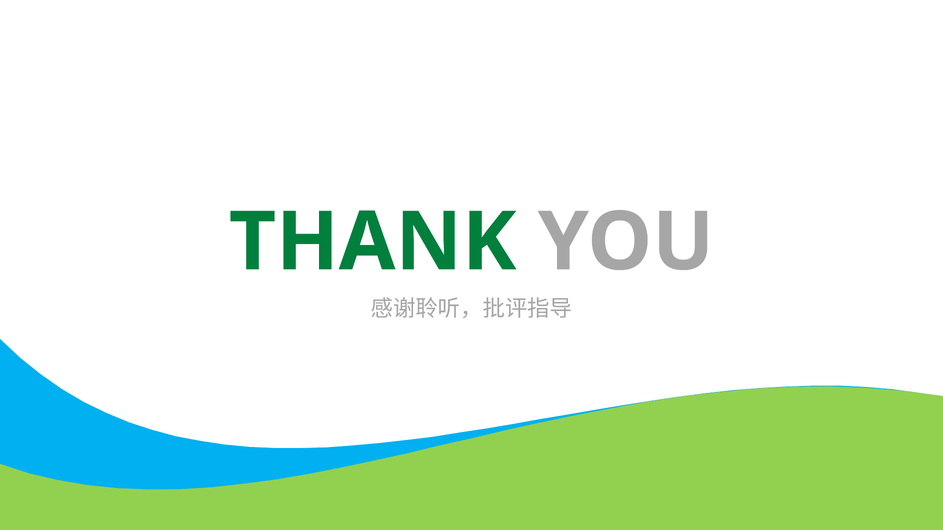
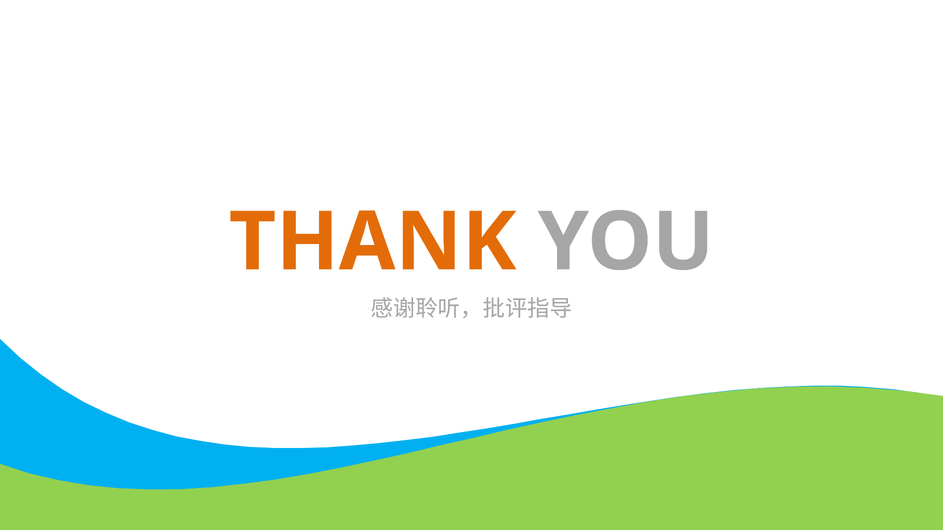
THANK colour: green -> orange
